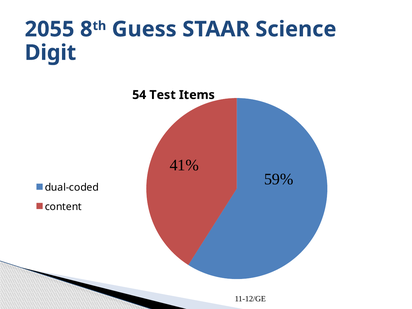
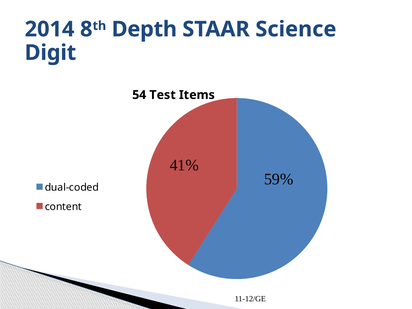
2055: 2055 -> 2014
Guess: Guess -> Depth
